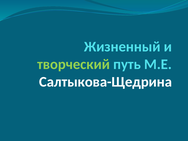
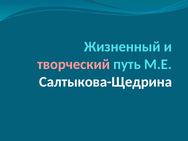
творческий colour: light green -> pink
